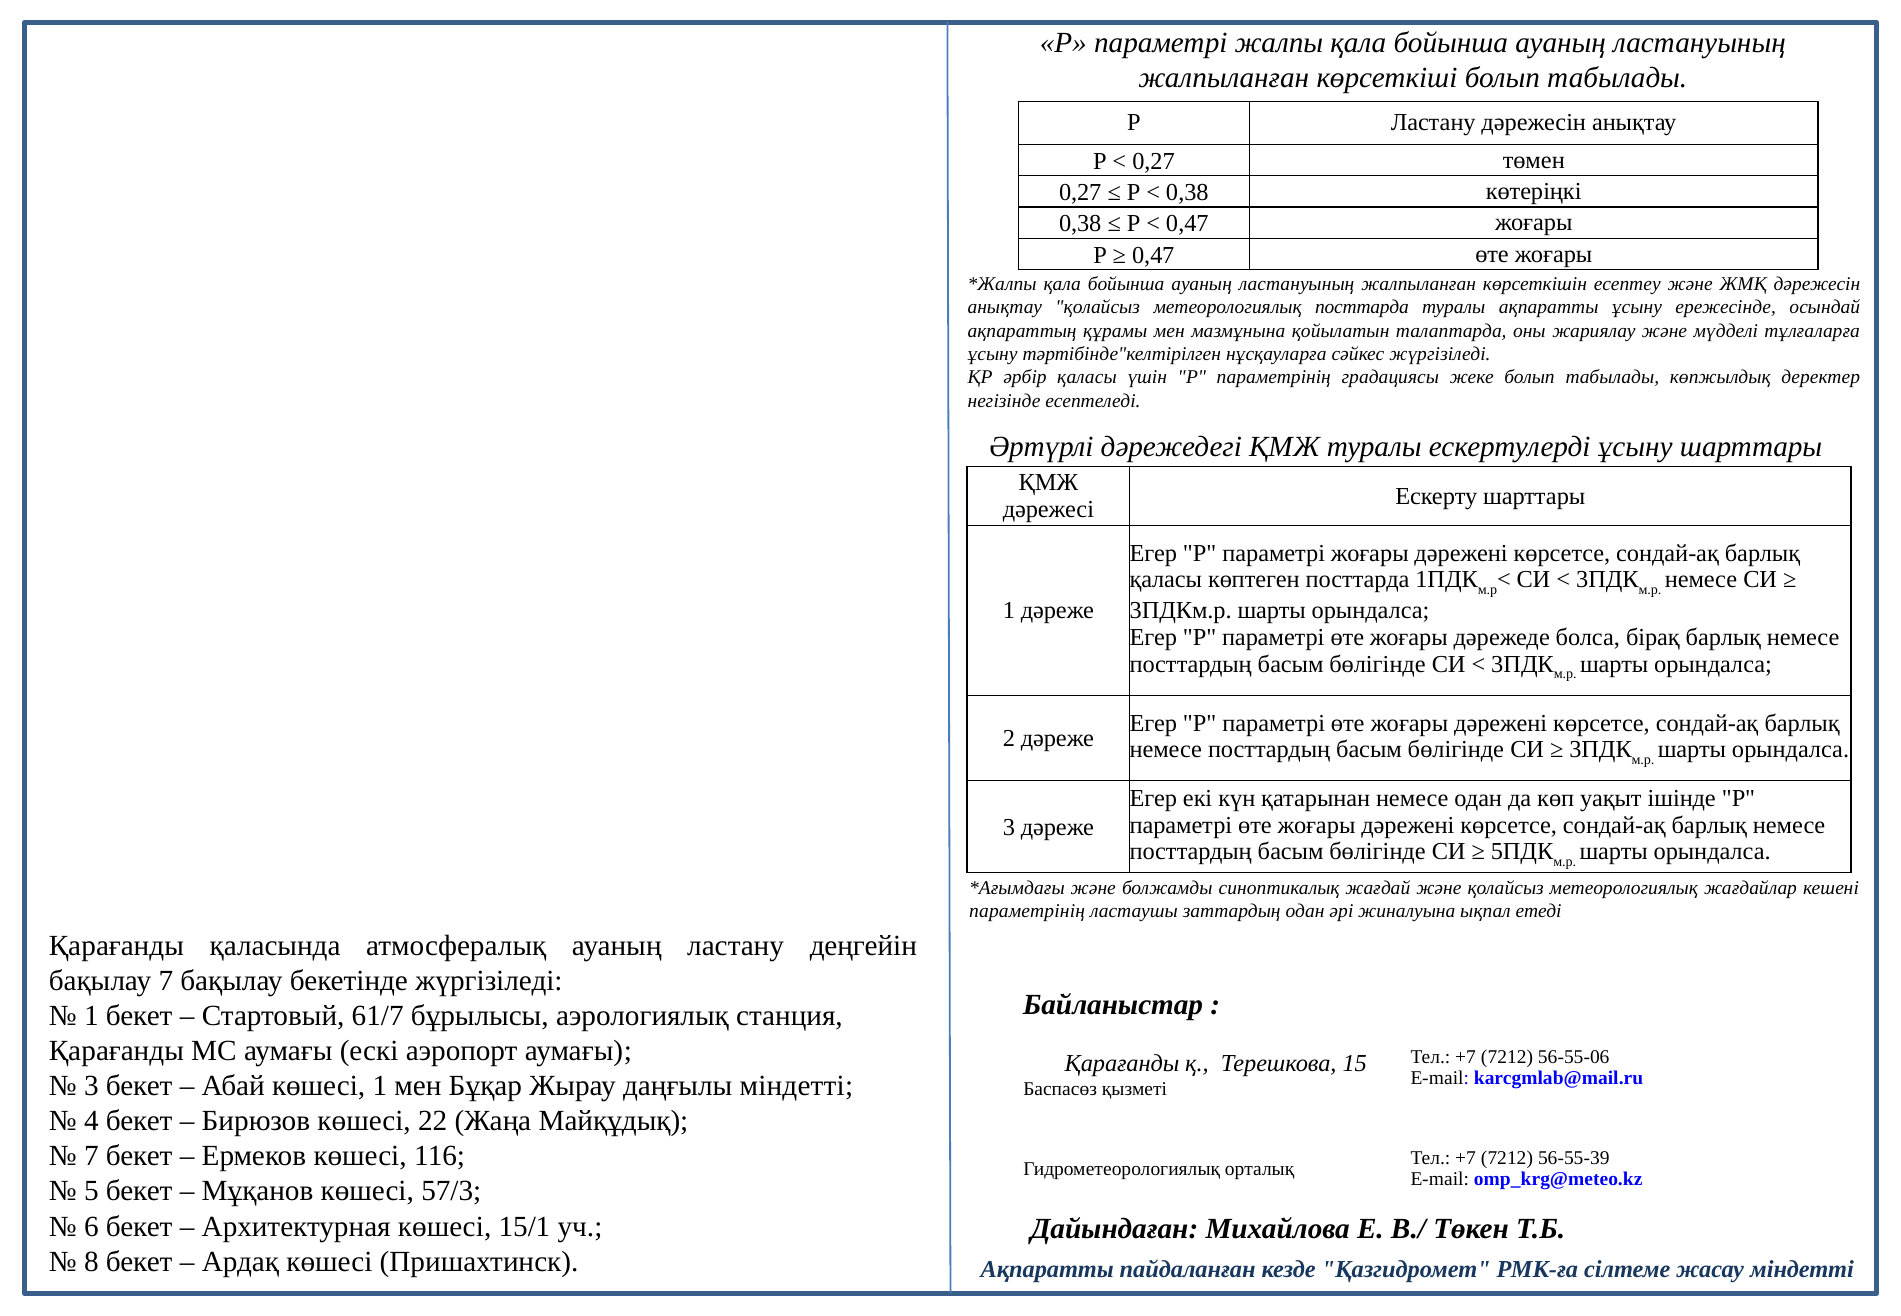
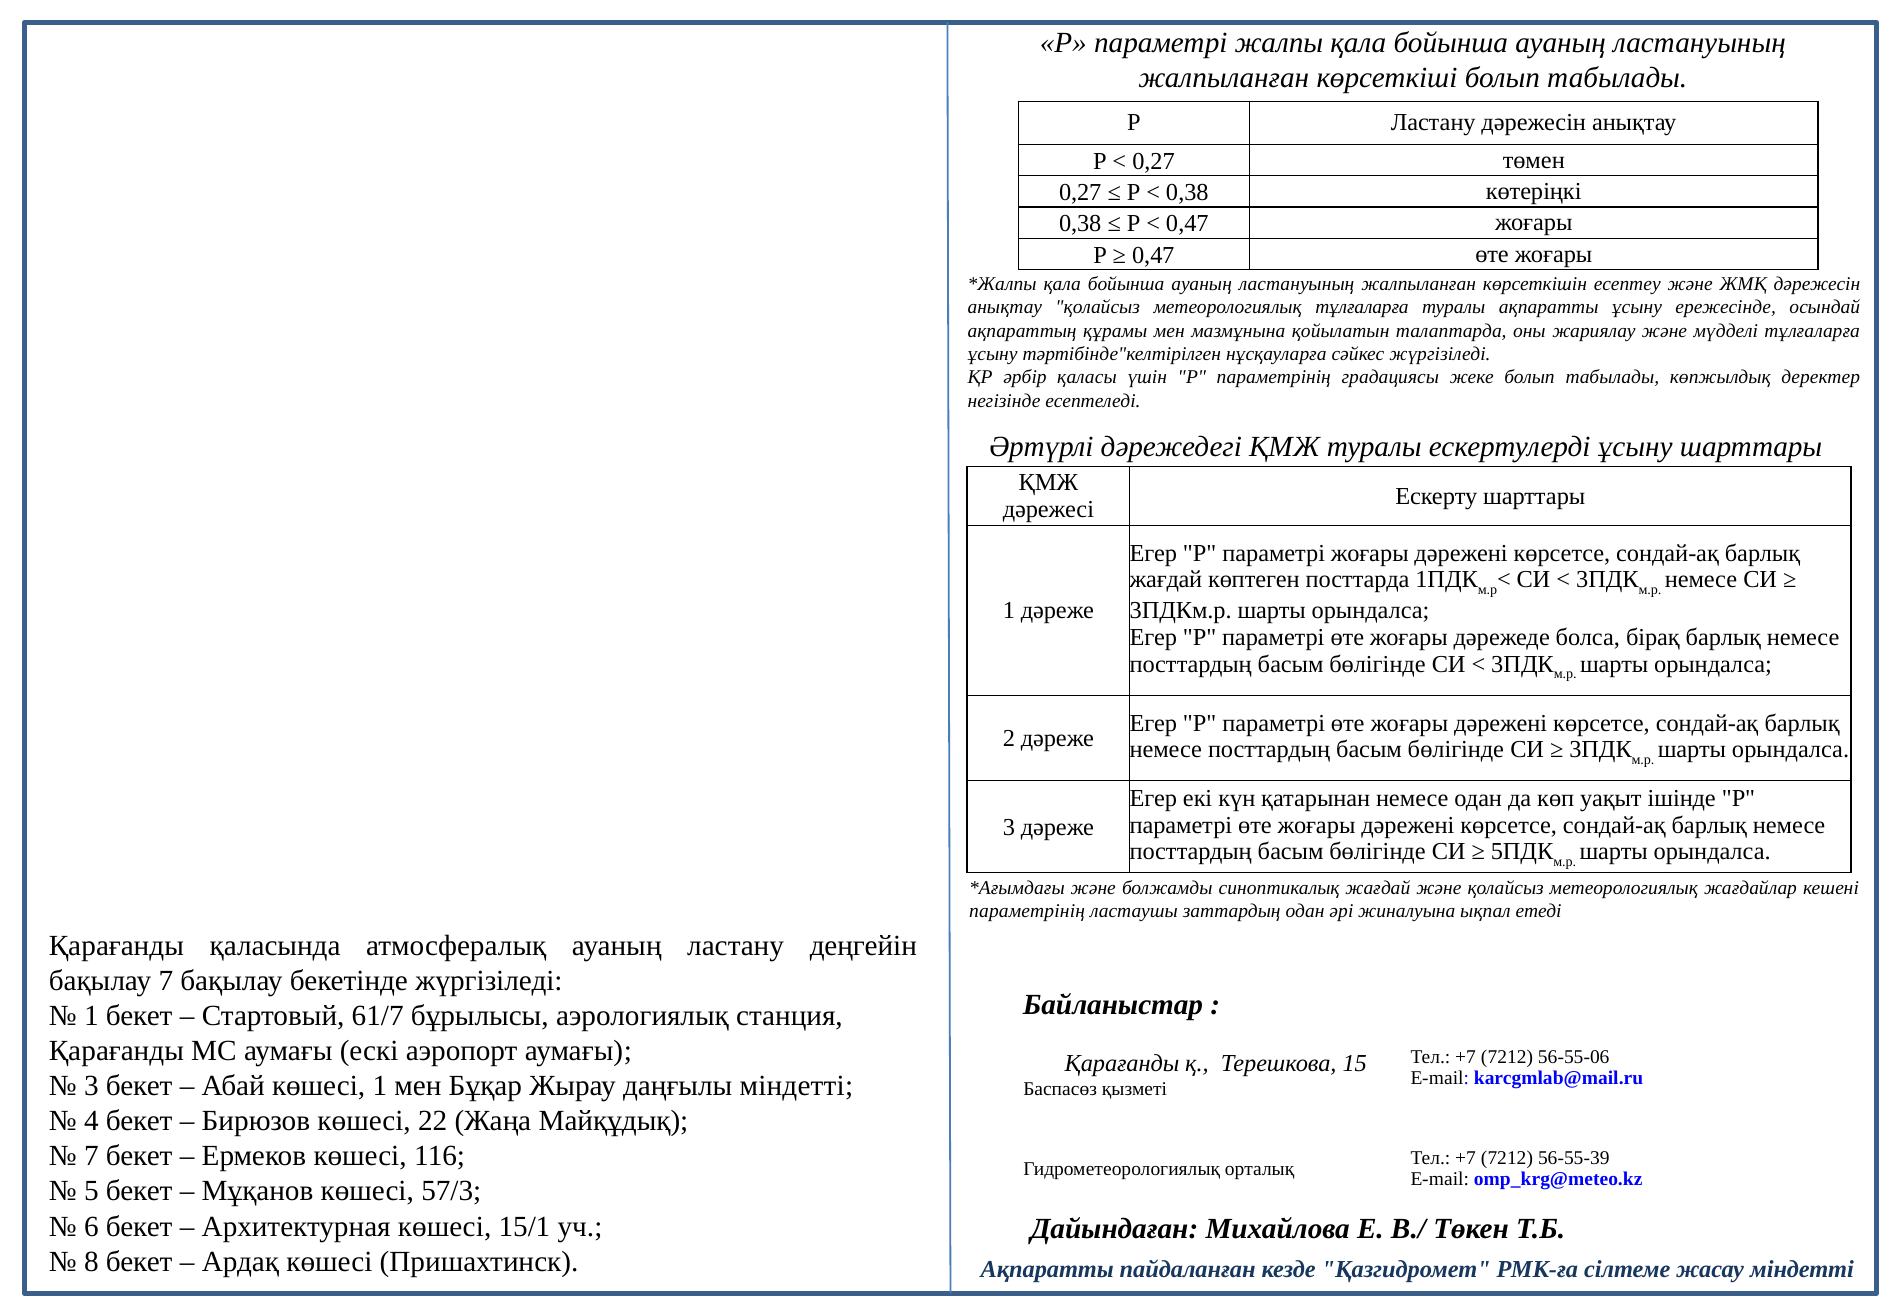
метеорологиялық посттарда: посттарда -> тұлғаларға
қаласы at (1166, 580): қаласы -> жағдай
